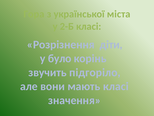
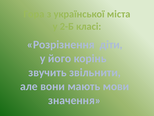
було: було -> його
підгоріло: підгоріло -> звільнити
мають класі: класі -> мови
